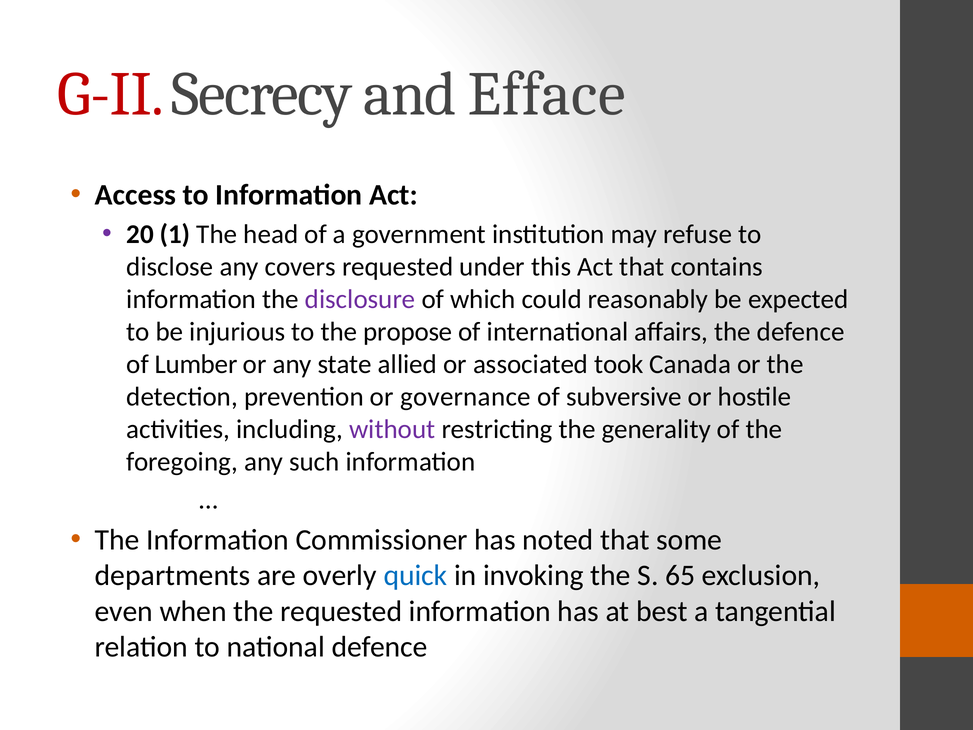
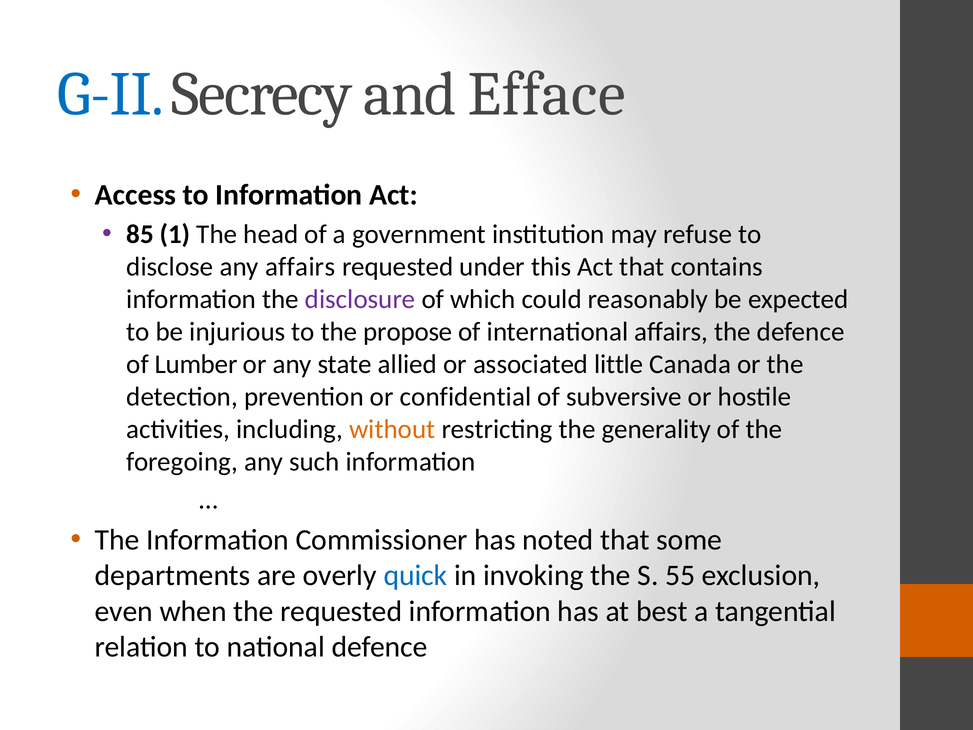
G-II colour: red -> blue
20: 20 -> 85
any covers: covers -> affairs
took: took -> little
governance: governance -> confidential
without colour: purple -> orange
65: 65 -> 55
